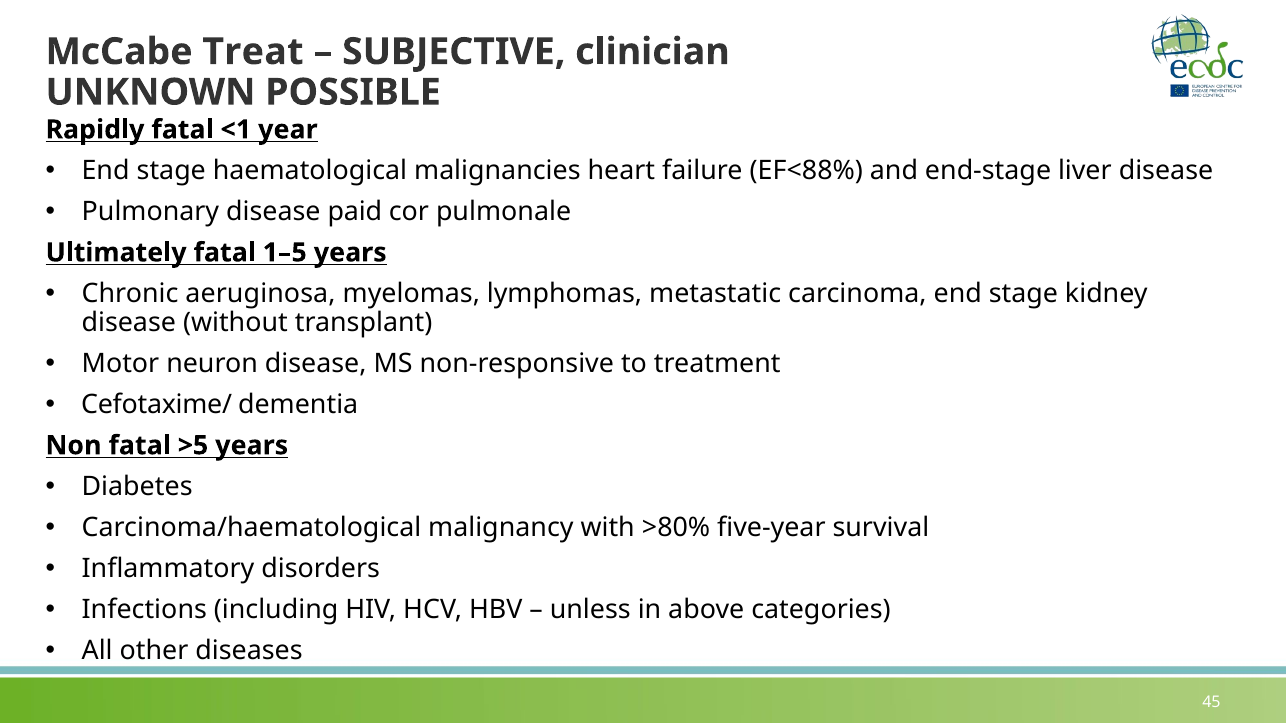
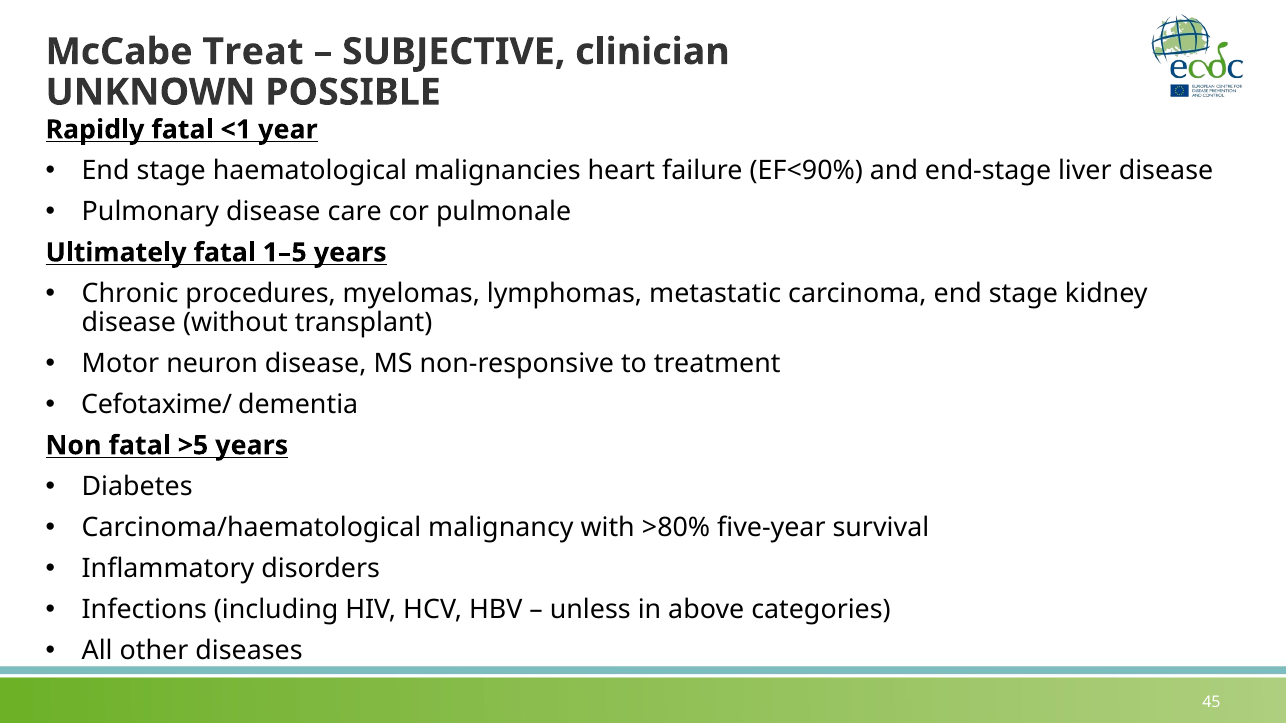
EF<88%: EF<88% -> EF<90%
paid: paid -> care
aeruginosa: aeruginosa -> procedures
